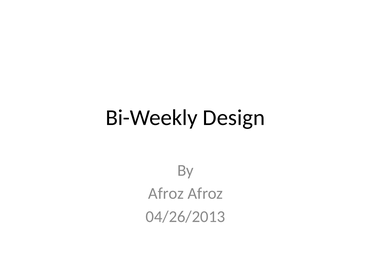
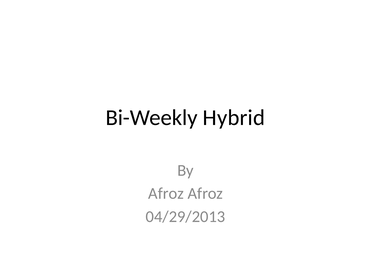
Design: Design -> Hybrid
04/26/2013: 04/26/2013 -> 04/29/2013
